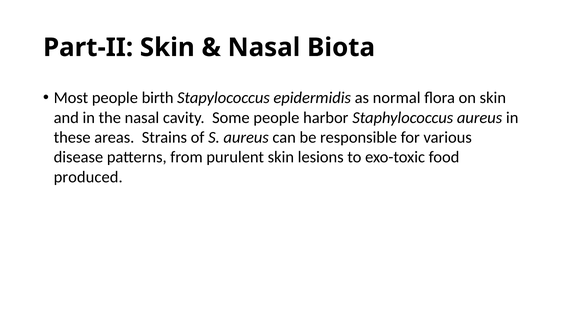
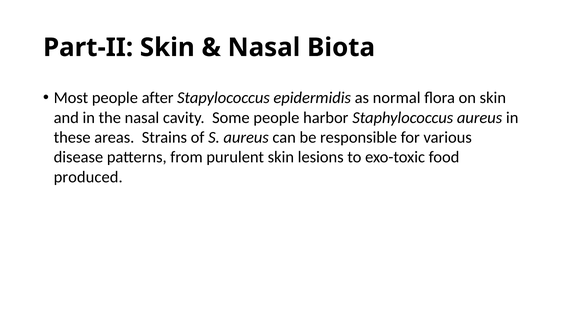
birth: birth -> after
